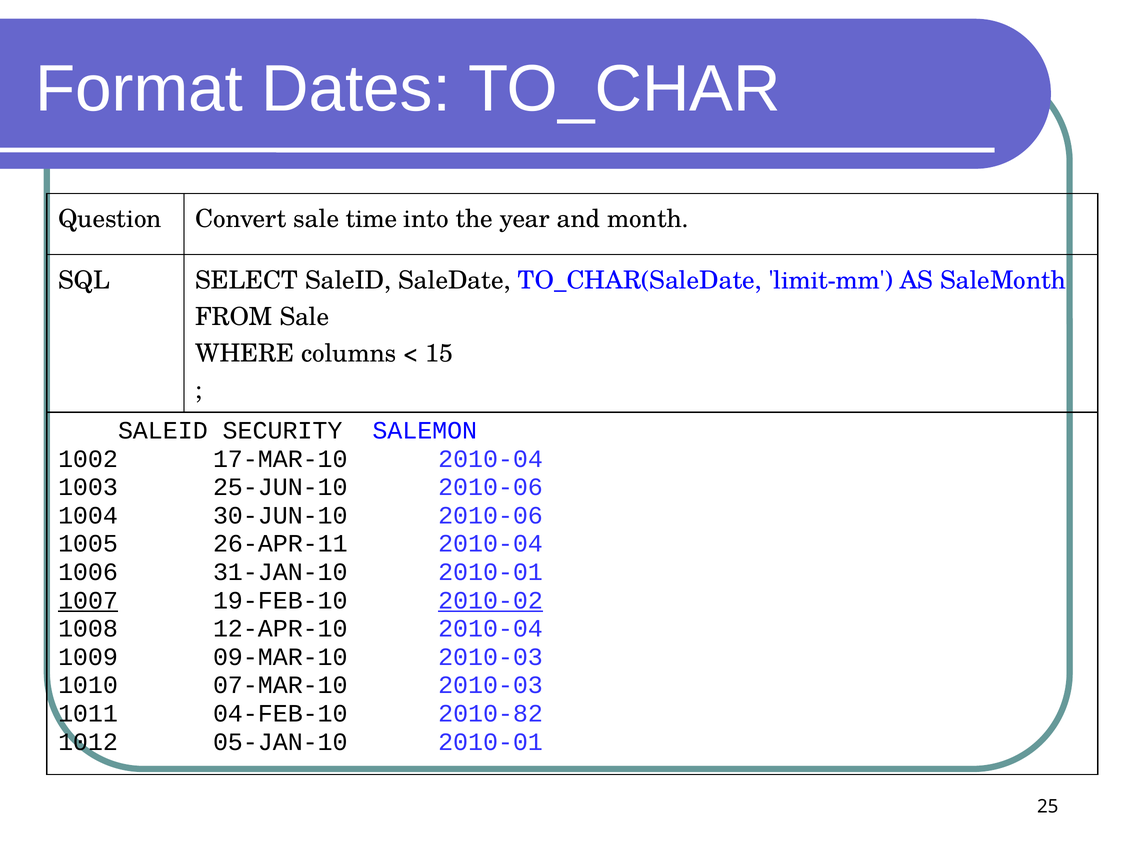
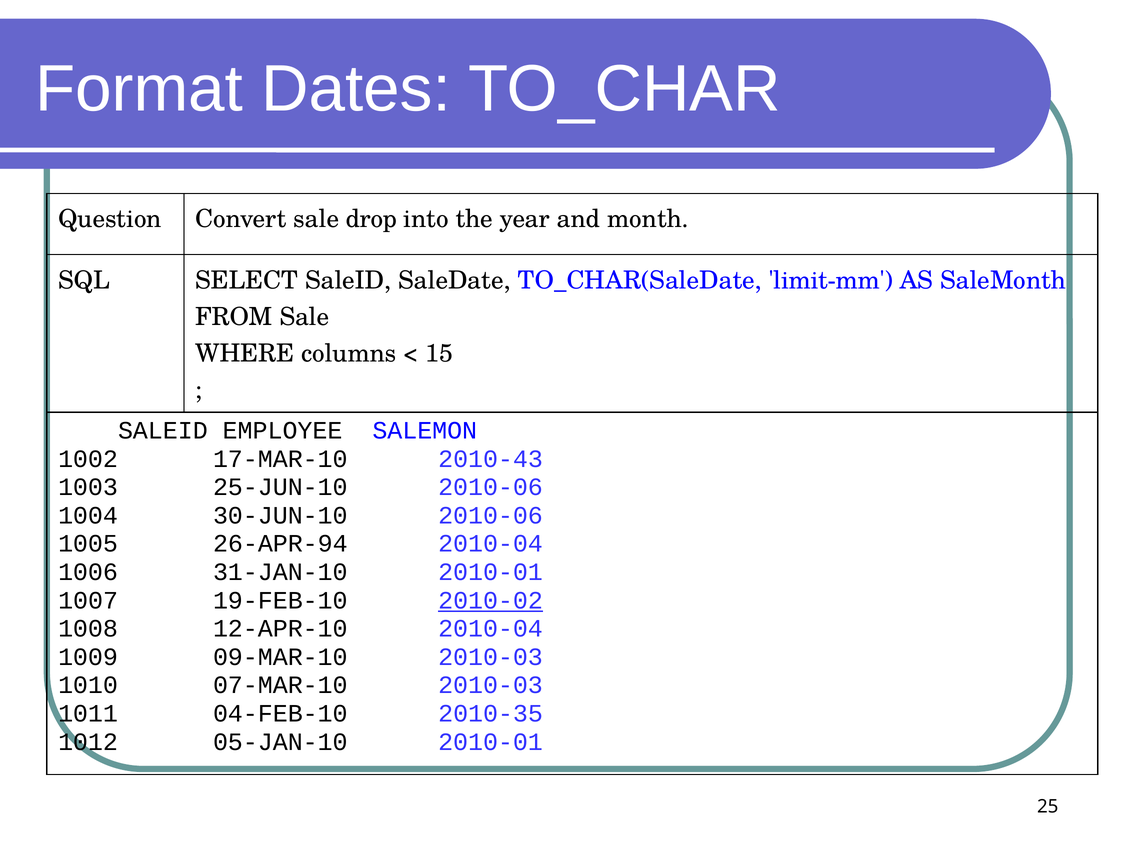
time: time -> drop
SECURITY: SECURITY -> EMPLOYEE
17-MAR-10 2010-04: 2010-04 -> 2010-43
26-APR-11: 26-APR-11 -> 26-APR-94
1007 underline: present -> none
2010-82: 2010-82 -> 2010-35
